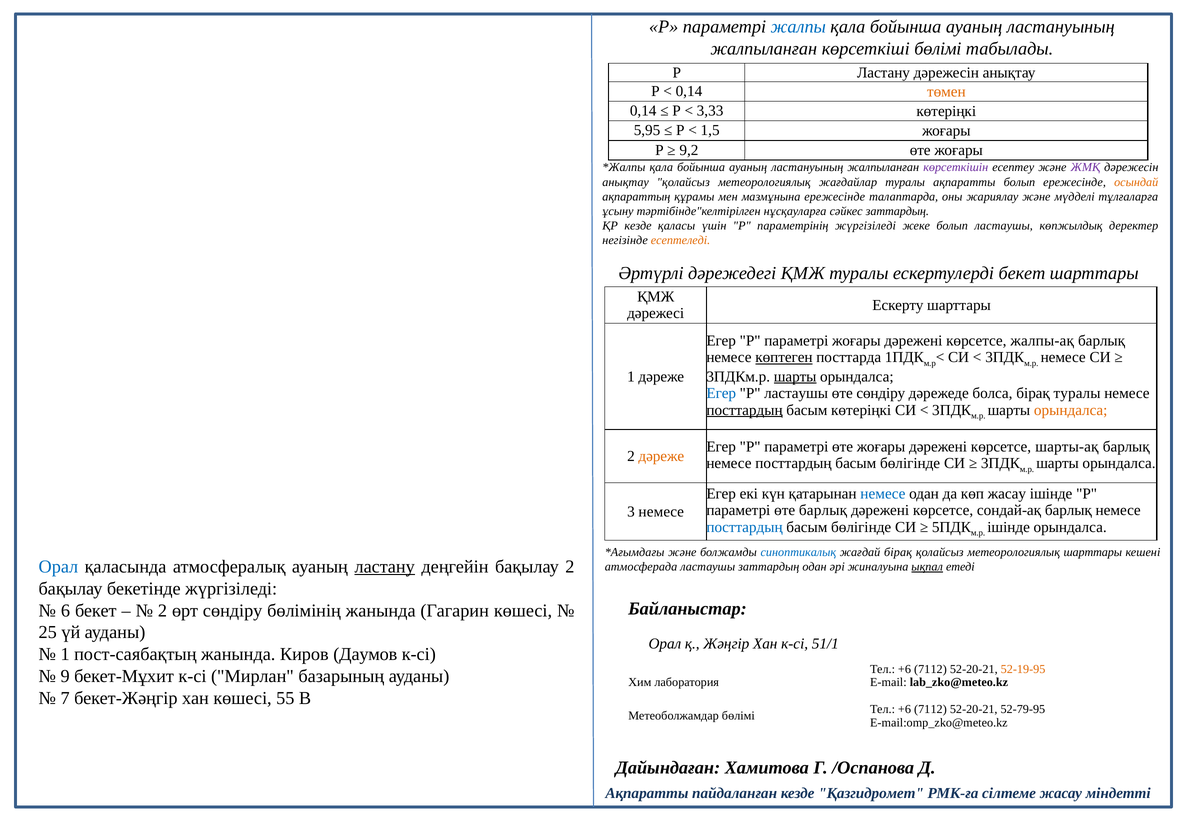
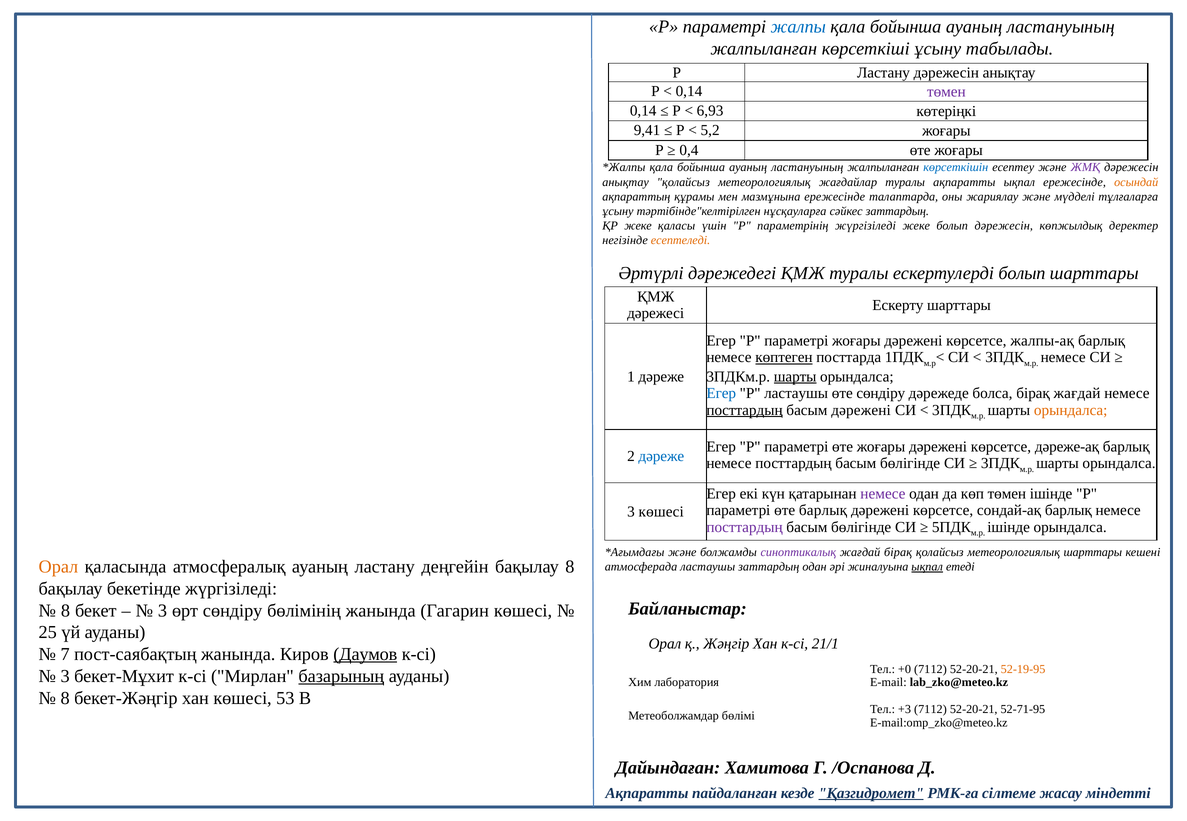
көрсеткіші бөлімі: бөлімі -> ұсыну
төмен at (946, 92) colour: orange -> purple
3,33: 3,33 -> 6,93
5,95: 5,95 -> 9,41
1,5: 1,5 -> 5,2
9,2: 9,2 -> 0,4
көрсеткішін colour: purple -> blue
ақпаратты болып: болып -> ықпал
ҚР кезде: кезде -> жеке
болып ластаушы: ластаушы -> дәрежесін
ескертулерді бекет: бекет -> болып
бірақ туралы: туралы -> жағдай
басым көтеріңкі: көтеріңкі -> дәрежені
шарты-ақ: шарты-ақ -> дәреже-ақ
дәреже at (661, 457) colour: orange -> blue
немесе at (883, 494) colour: blue -> purple
көп жасау: жасау -> төмен
3 немесе: немесе -> көшесі
посттардың at (745, 528) colour: blue -> purple
синоптикалық colour: blue -> purple
Орал at (58, 567) colour: blue -> orange
ластану at (385, 567) underline: present -> none
бақылау 2: 2 -> 8
6 at (66, 611): 6 -> 8
2 at (163, 611): 2 -> 3
51/1: 51/1 -> 21/1
1 at (65, 655): 1 -> 7
Даумов underline: none -> present
+6 at (904, 670): +6 -> +0
9 at (65, 677): 9 -> 3
базарының underline: none -> present
7 at (65, 699): 7 -> 8
55: 55 -> 53
+6 at (904, 710): +6 -> +3
52-79-95: 52-79-95 -> 52-71-95
Қазгидромет underline: none -> present
